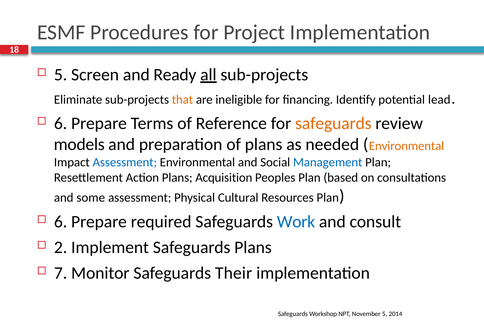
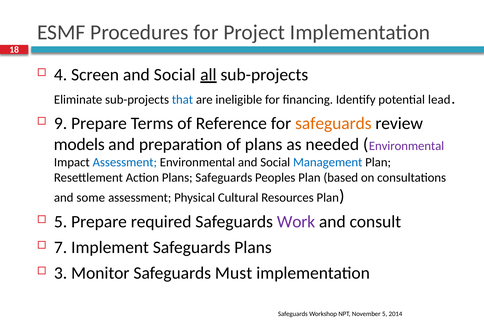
5 at (61, 75): 5 -> 4
Screen and Ready: Ready -> Social
that colour: orange -> blue
6 at (61, 123): 6 -> 9
Environmental at (407, 146) colour: orange -> purple
Plans Acquisition: Acquisition -> Safeguards
6 at (61, 222): 6 -> 5
Work colour: blue -> purple
2: 2 -> 7
7: 7 -> 3
Their: Their -> Must
